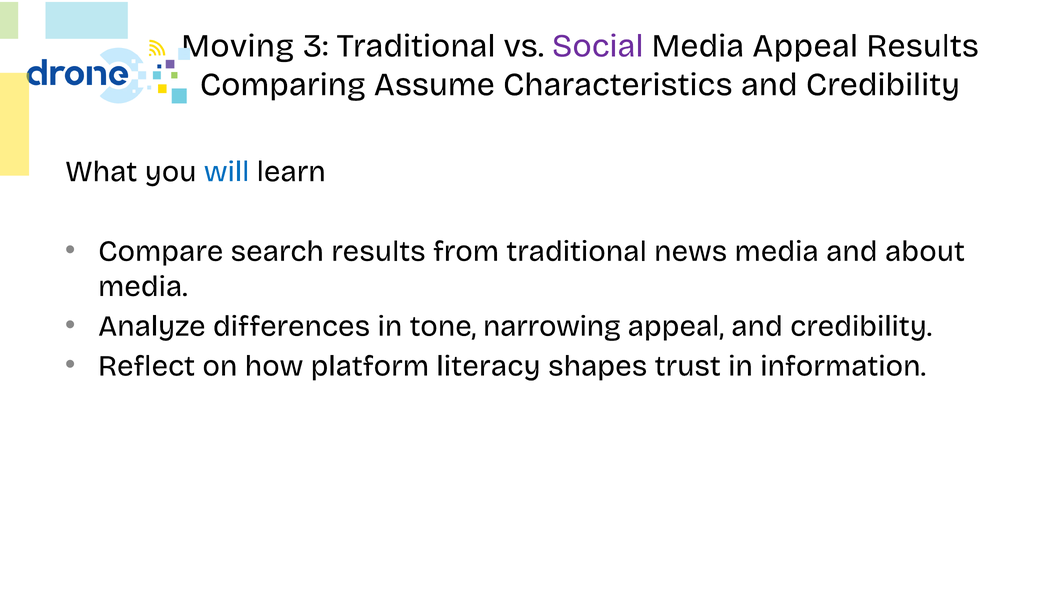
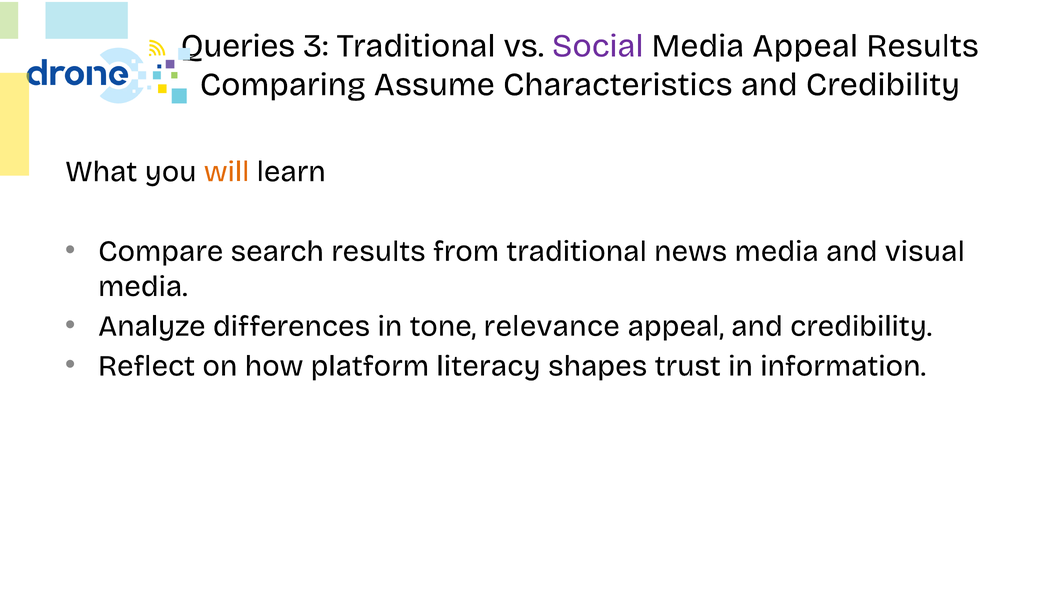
Moving: Moving -> Queries
will colour: blue -> orange
about: about -> visual
narrowing: narrowing -> relevance
